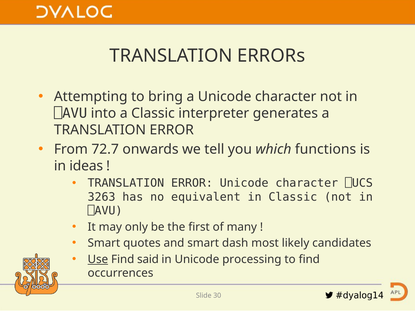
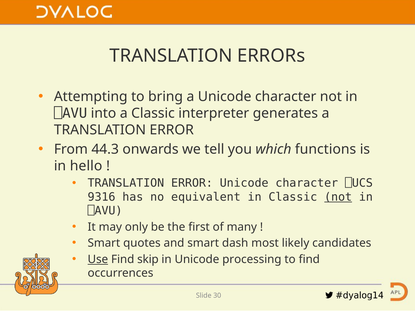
72.7: 72.7 -> 44.3
ideas: ideas -> hello
3263: 3263 -> 9316
not at (338, 197) underline: none -> present
said: said -> skip
